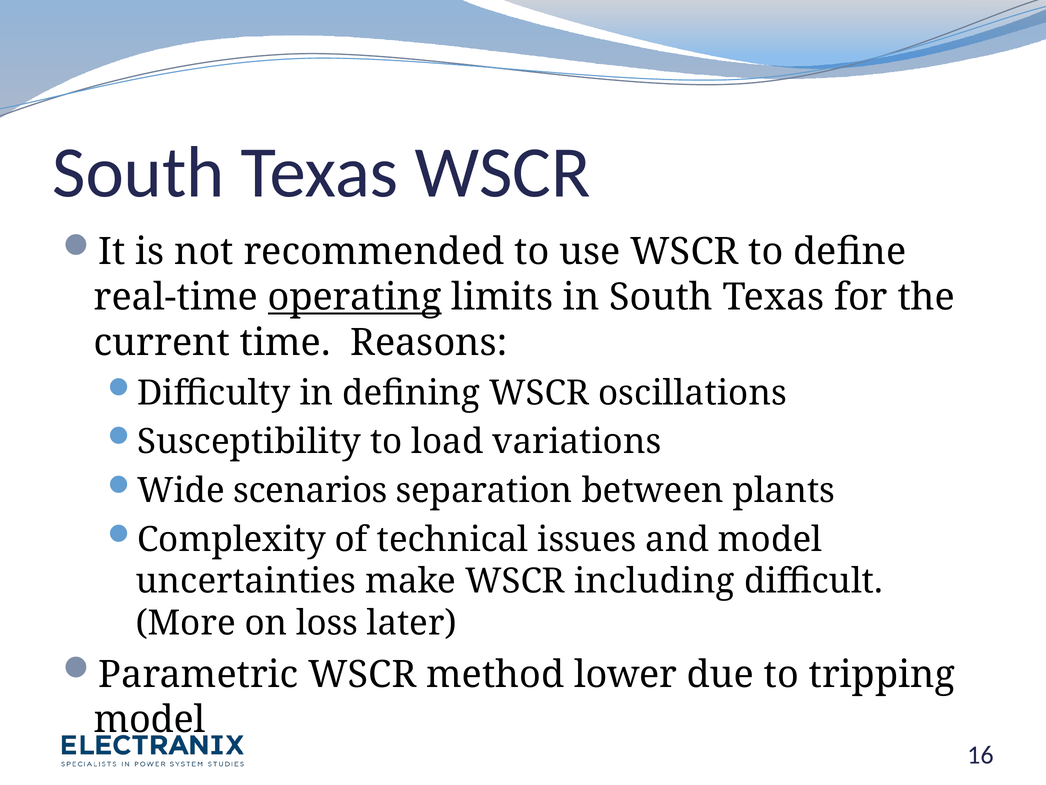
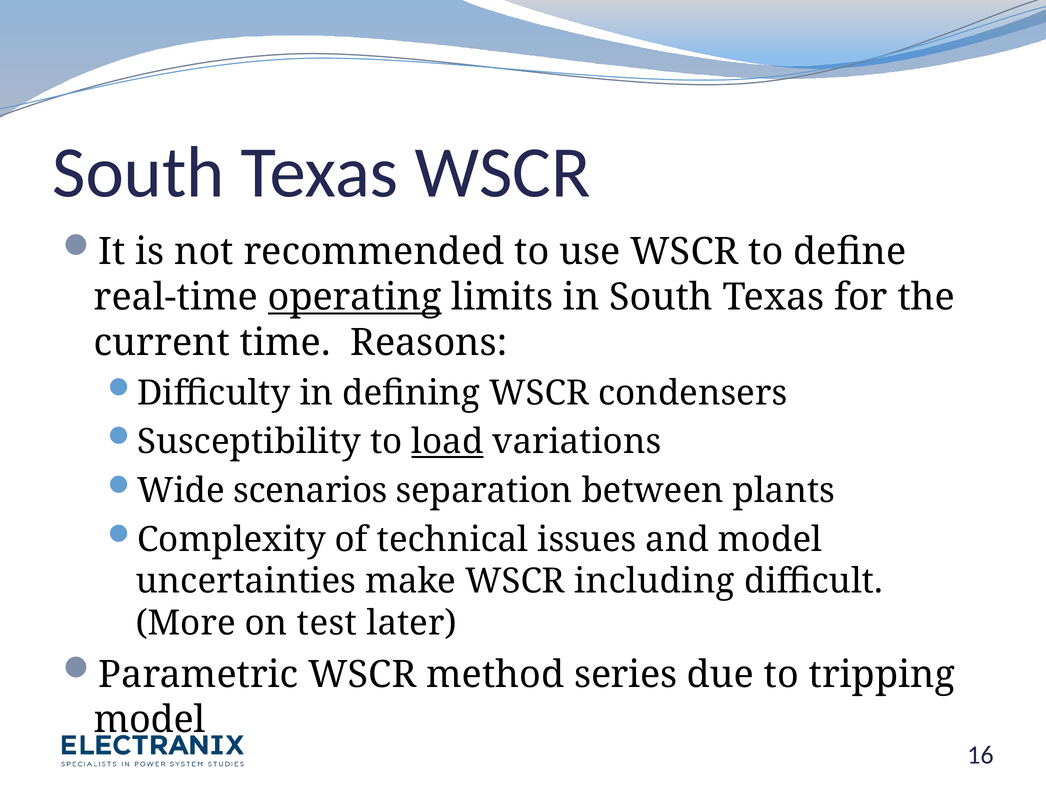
oscillations: oscillations -> condensers
load underline: none -> present
loss: loss -> test
lower: lower -> series
